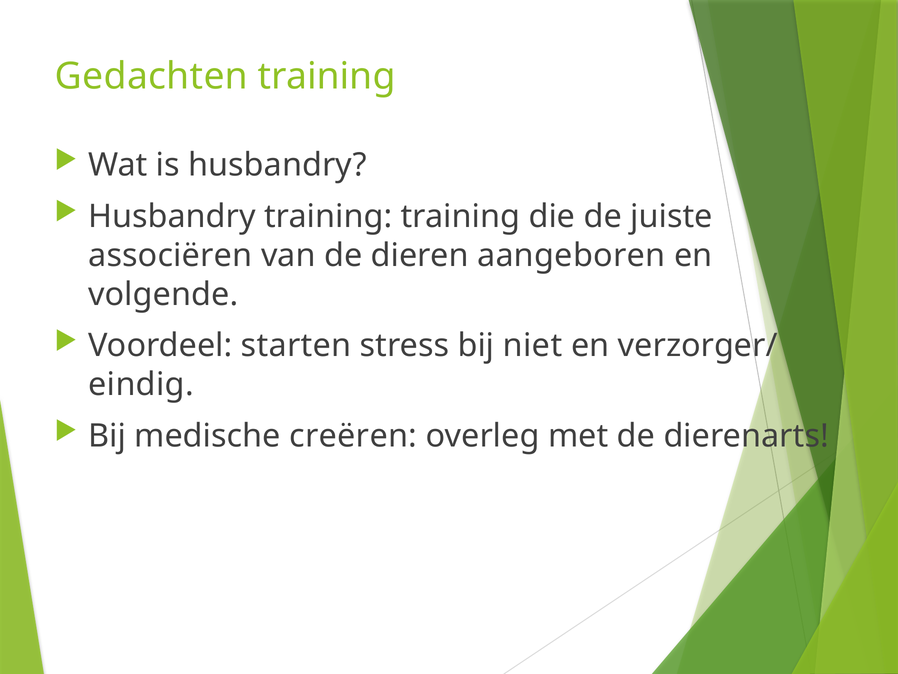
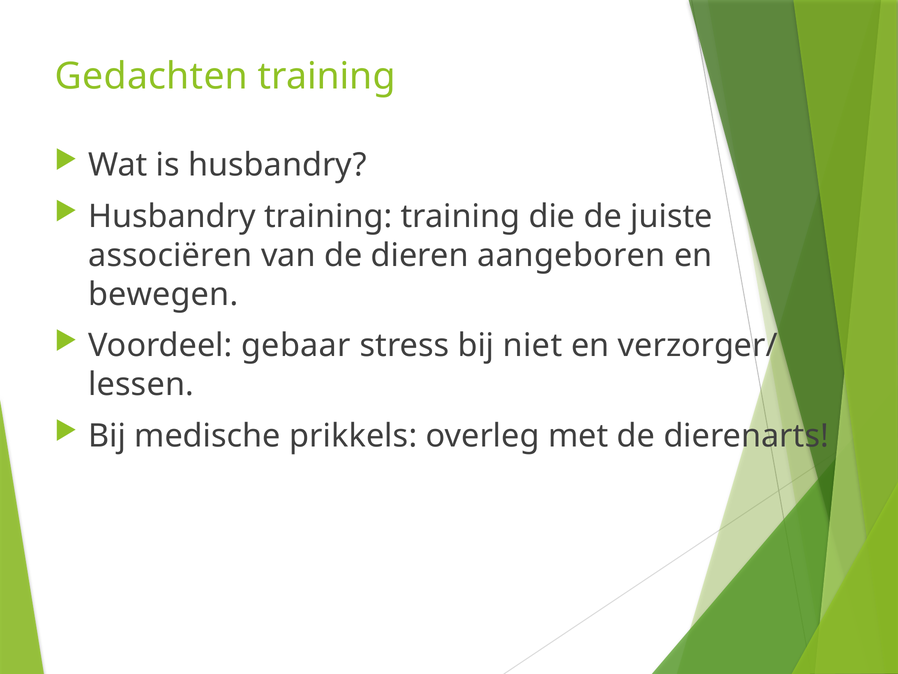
volgende: volgende -> bewegen
starten: starten -> gebaar
eindig: eindig -> lessen
creëren: creëren -> prikkels
